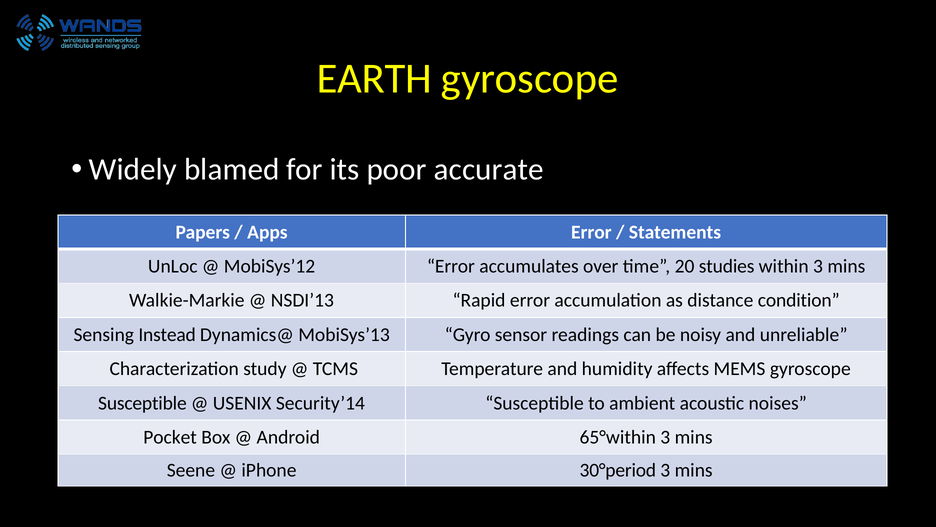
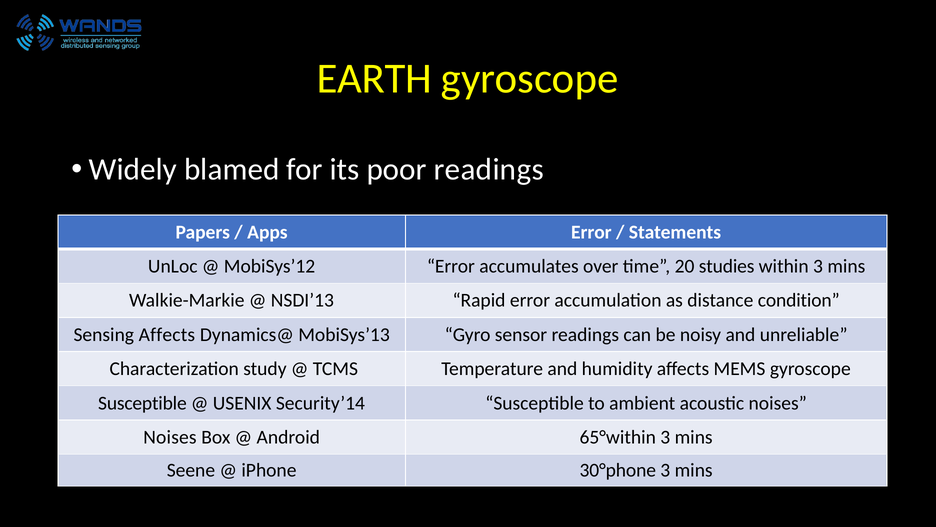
poor accurate: accurate -> readings
Sensing Instead: Instead -> Affects
Pocket at (170, 437): Pocket -> Noises
30°period: 30°period -> 30°phone
